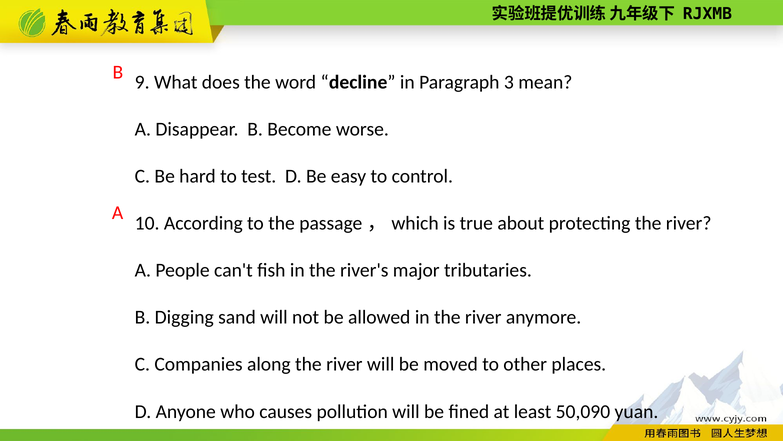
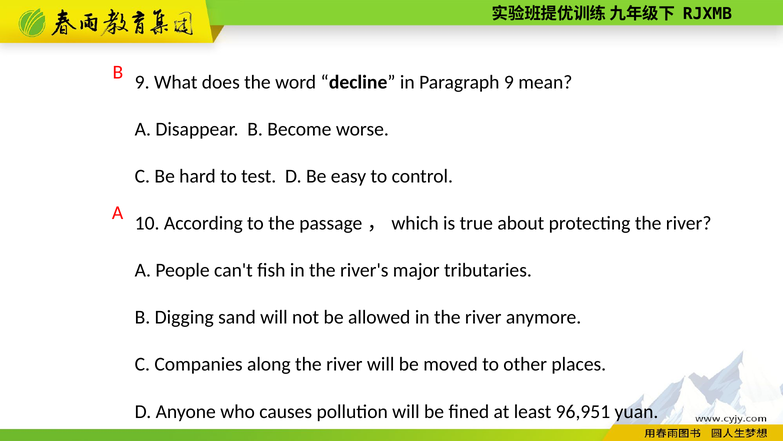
Paragraph 3: 3 -> 9
50,090: 50,090 -> 96,951
